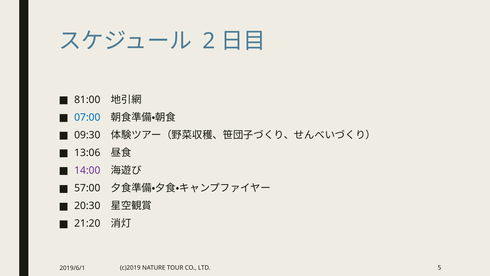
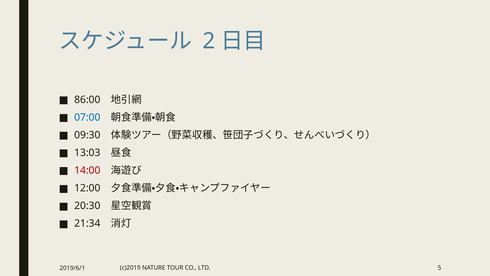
81:00: 81:00 -> 86:00
13:06: 13:06 -> 13:03
14:00 colour: purple -> red
57:00: 57:00 -> 12:00
21:20: 21:20 -> 21:34
